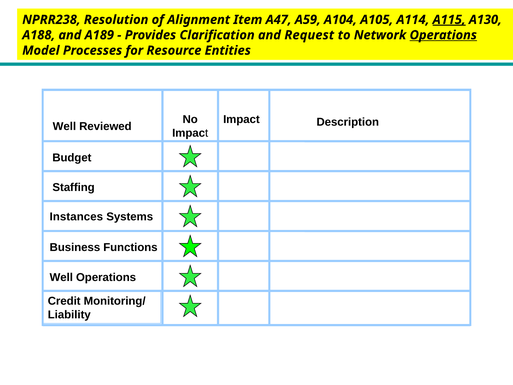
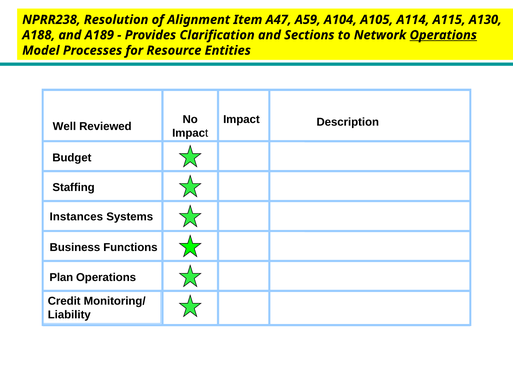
A115 underline: present -> none
Request: Request -> Sections
Well at (61, 277): Well -> Plan
